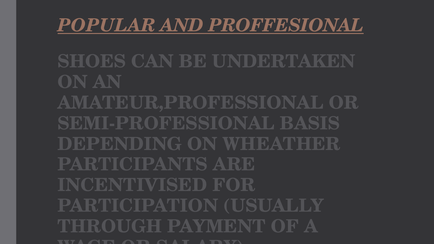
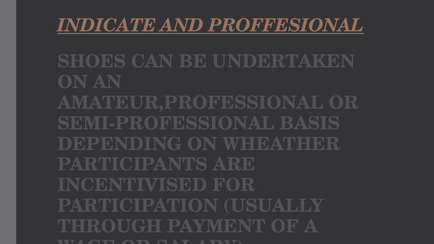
POPULAR: POPULAR -> INDICATE
